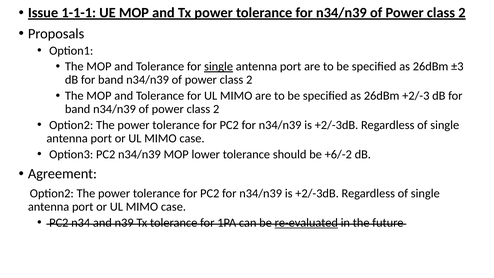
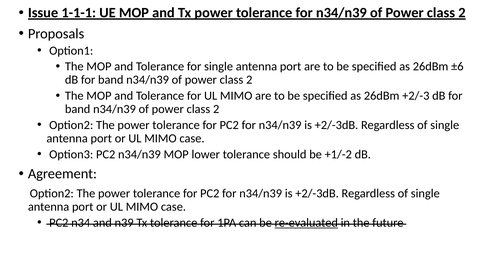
single at (219, 67) underline: present -> none
±3: ±3 -> ±6
+6/-2: +6/-2 -> +1/-2
